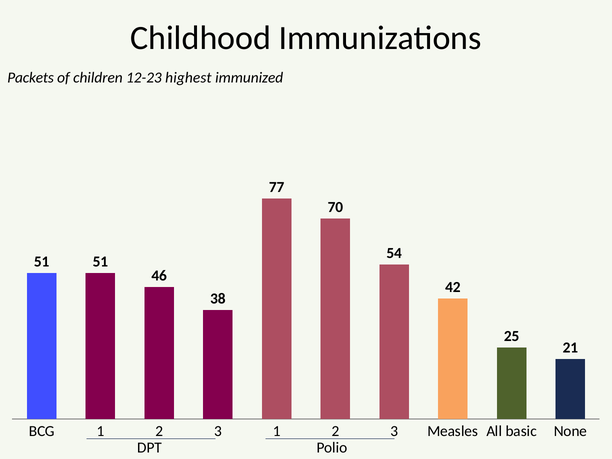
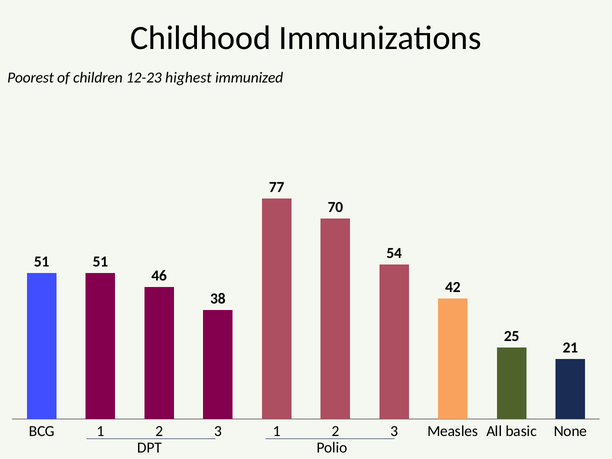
Packets: Packets -> Poorest
